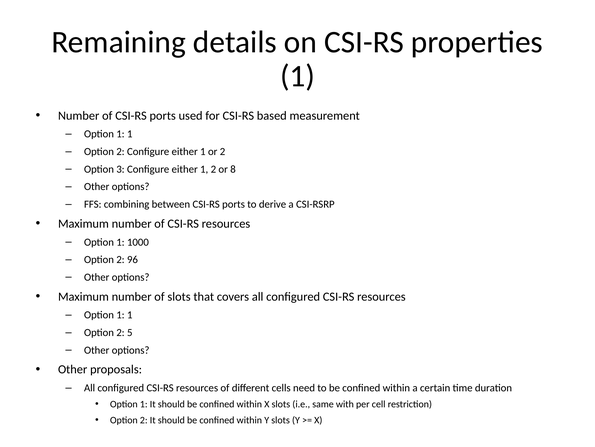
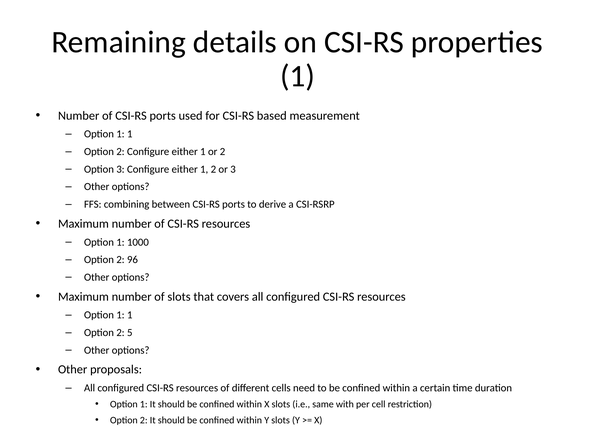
or 8: 8 -> 3
